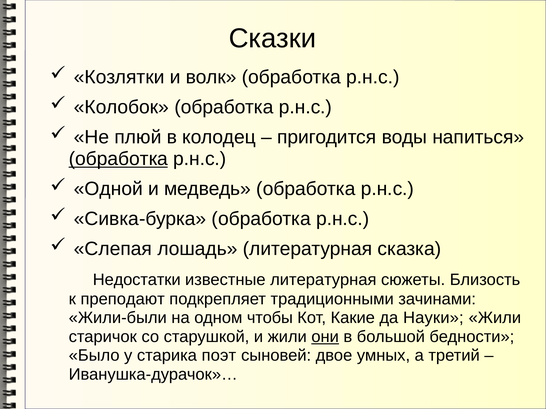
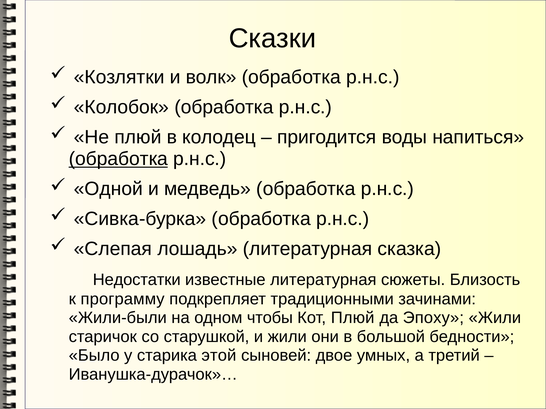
преподают: преподают -> программу
Кот Какие: Какие -> Плюй
Науки: Науки -> Эпоху
они underline: present -> none
поэт: поэт -> этой
